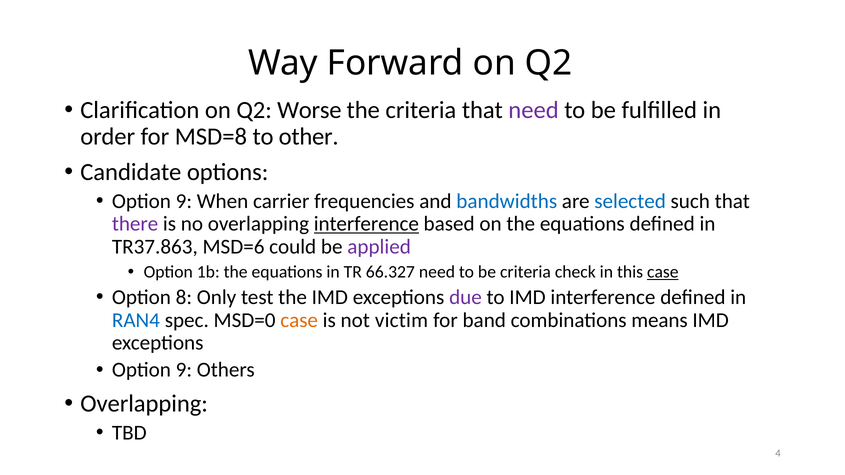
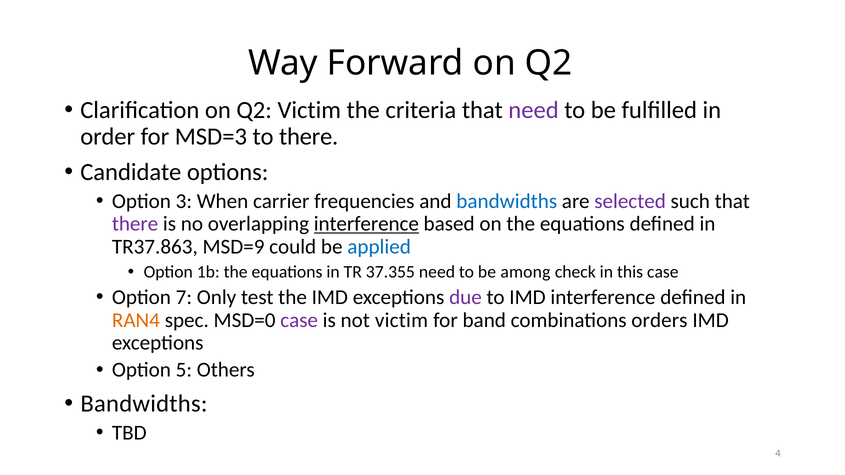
Q2 Worse: Worse -> Victim
MSD=8: MSD=8 -> MSD=3
to other: other -> there
9 at (184, 201): 9 -> 3
selected colour: blue -> purple
MSD=6: MSD=6 -> MSD=9
applied colour: purple -> blue
66.327: 66.327 -> 37.355
be criteria: criteria -> among
case at (663, 272) underline: present -> none
8: 8 -> 7
RAN4 colour: blue -> orange
case at (299, 320) colour: orange -> purple
means: means -> orders
9 at (184, 370): 9 -> 5
Overlapping at (144, 404): Overlapping -> Bandwidths
